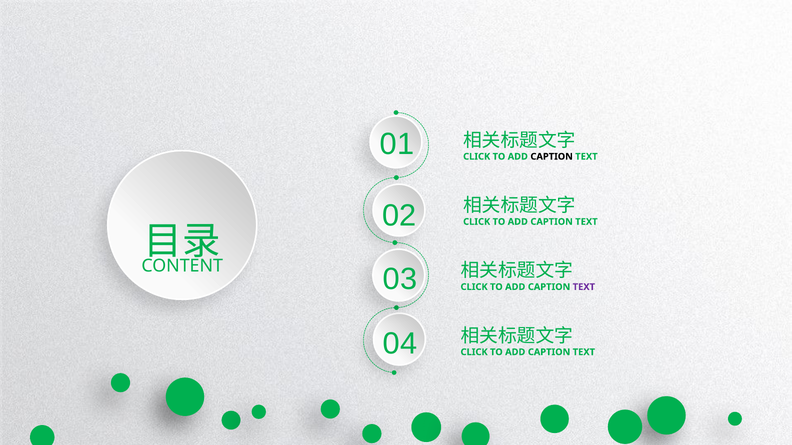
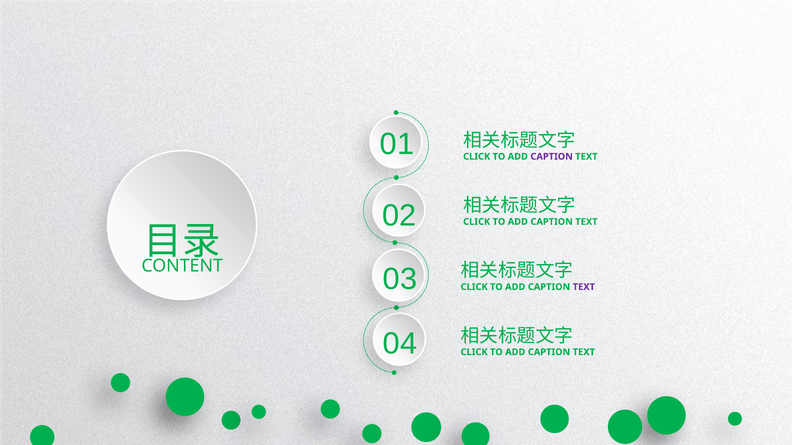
CAPTION at (552, 157) colour: black -> purple
